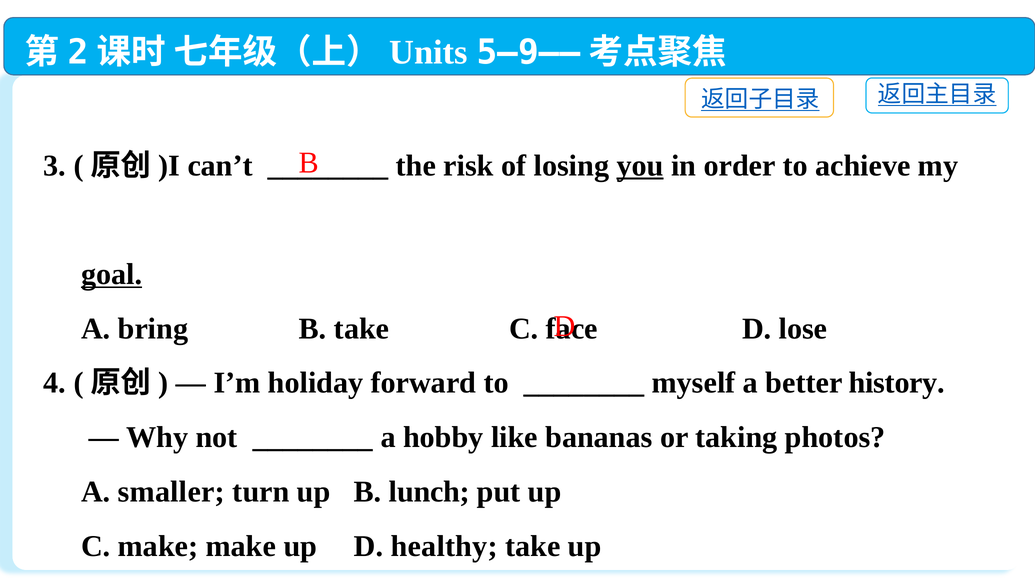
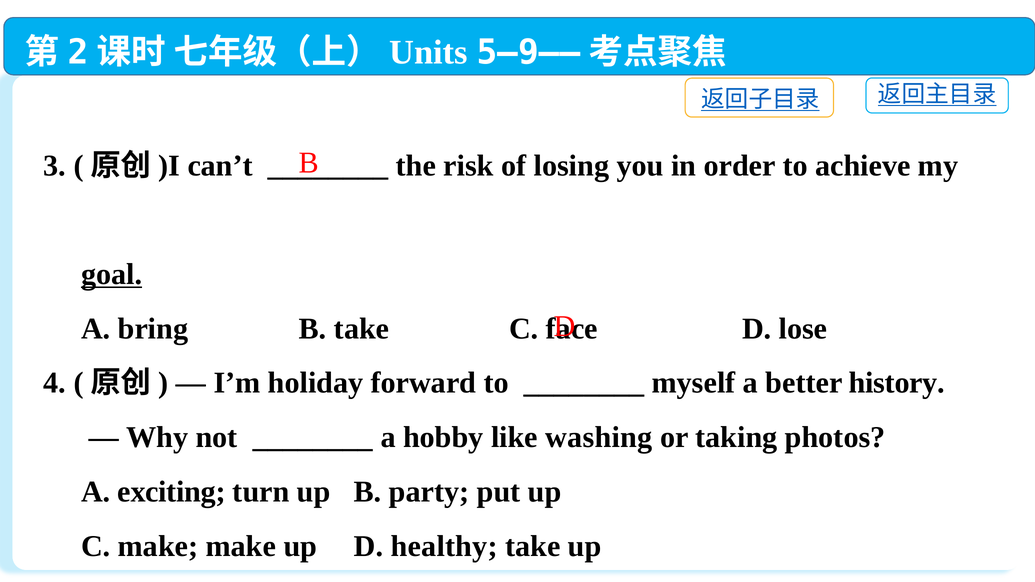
you underline: present -> none
bananas: bananas -> washing
smaller: smaller -> exciting
lunch: lunch -> party
